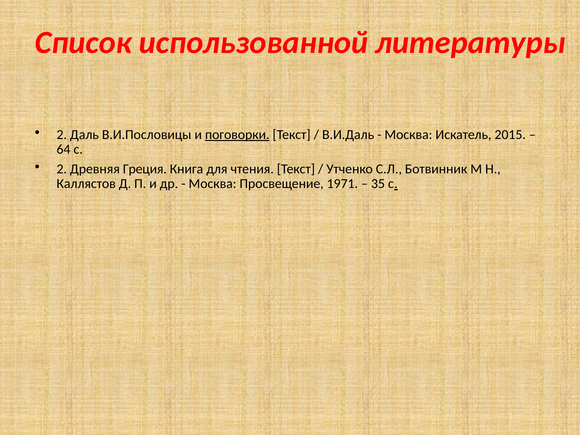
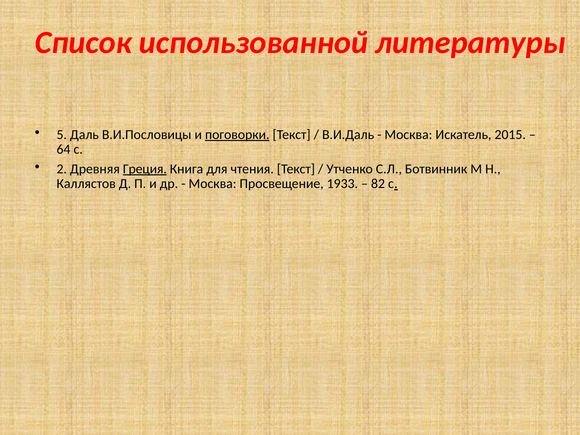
2 at (62, 135): 2 -> 5
Греция underline: none -> present
1971: 1971 -> 1933
35: 35 -> 82
